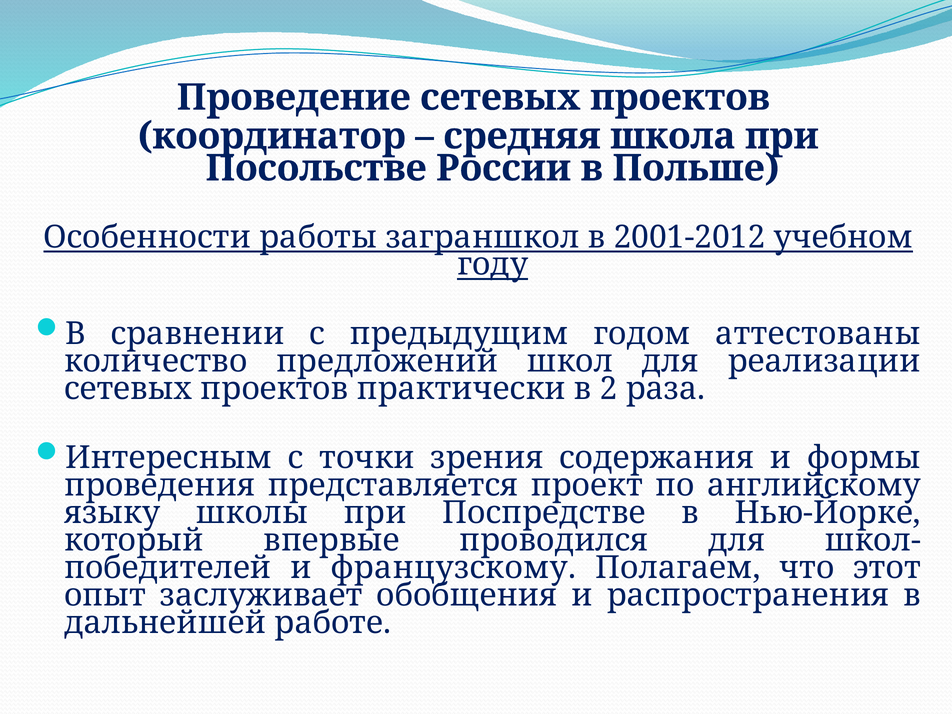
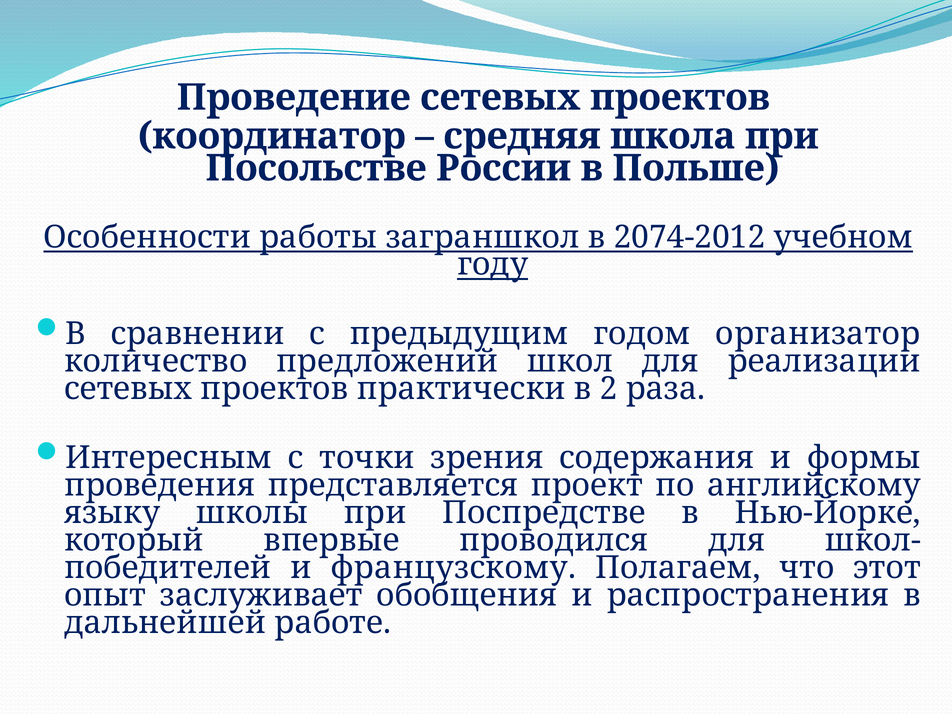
2001-2012: 2001-2012 -> 2074-2012
аттестованы: аттестованы -> организатор
